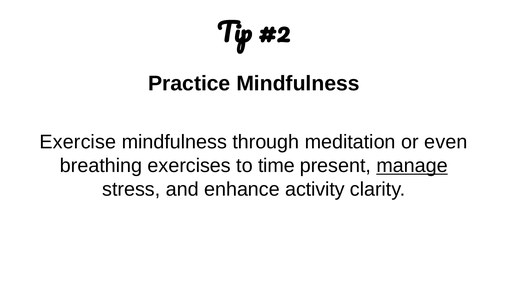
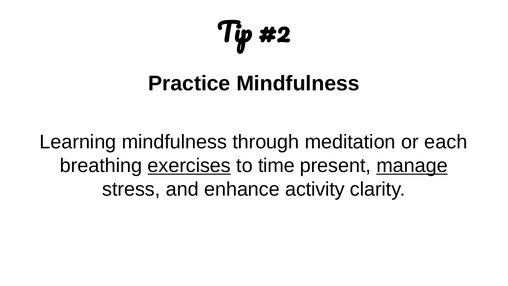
Exercise: Exercise -> Learning
even: even -> each
exercises underline: none -> present
